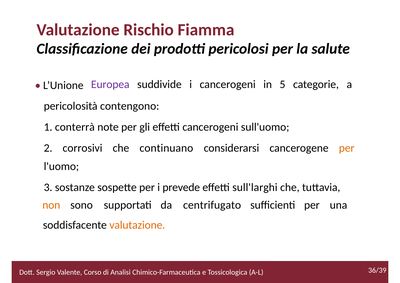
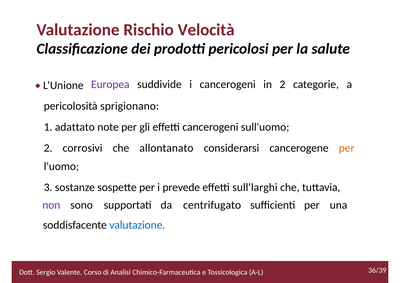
Fiamma: Fiamma -> Velocità
in 5: 5 -> 2
contengono: contengono -> sprigionano
conterrà: conterrà -> adattato
continuano: continuano -> allontanato
non colour: orange -> purple
valutazione at (137, 225) colour: orange -> blue
